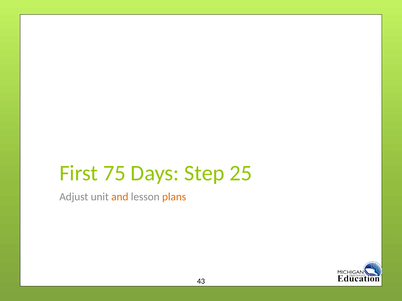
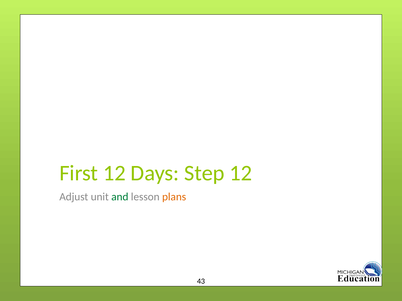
First 75: 75 -> 12
Step 25: 25 -> 12
and colour: orange -> green
